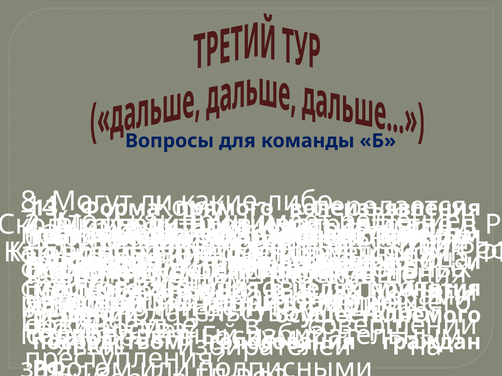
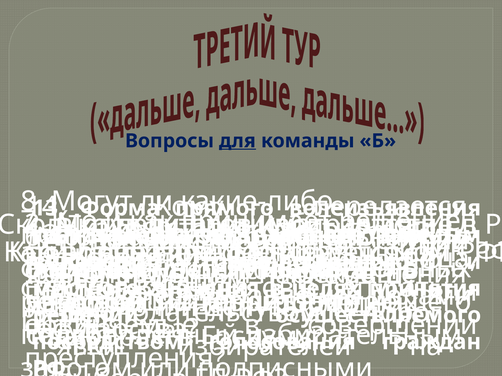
для at (237, 141) underline: none -> present
